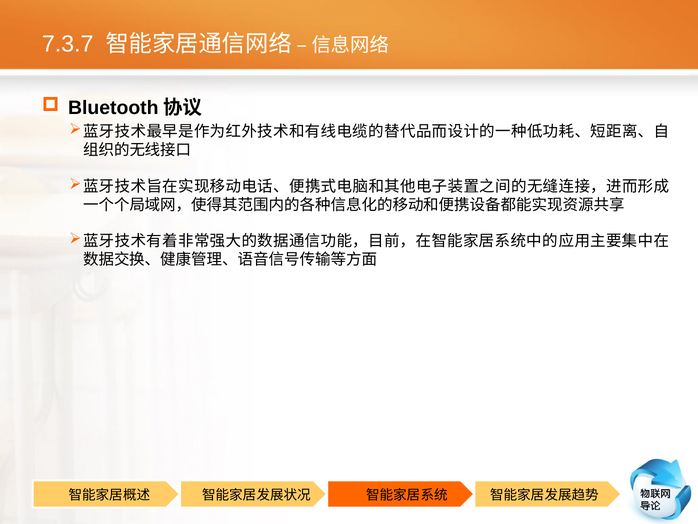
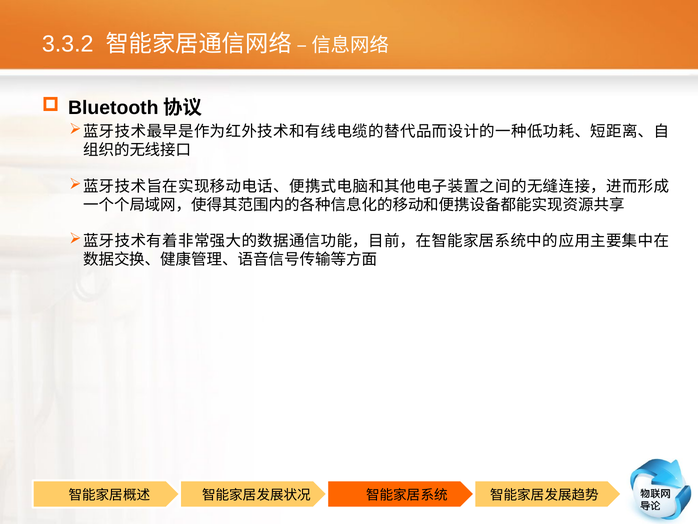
7.3.7: 7.3.7 -> 3.3.2
